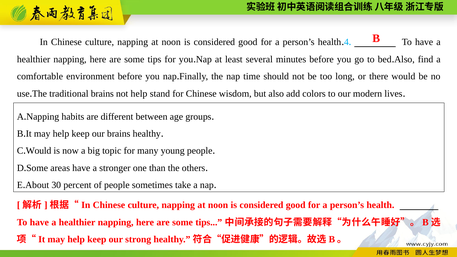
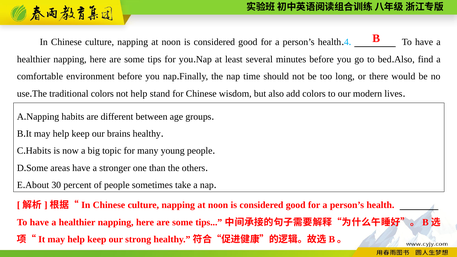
traditional brains: brains -> colors
Would at (39, 151): Would -> Habits
